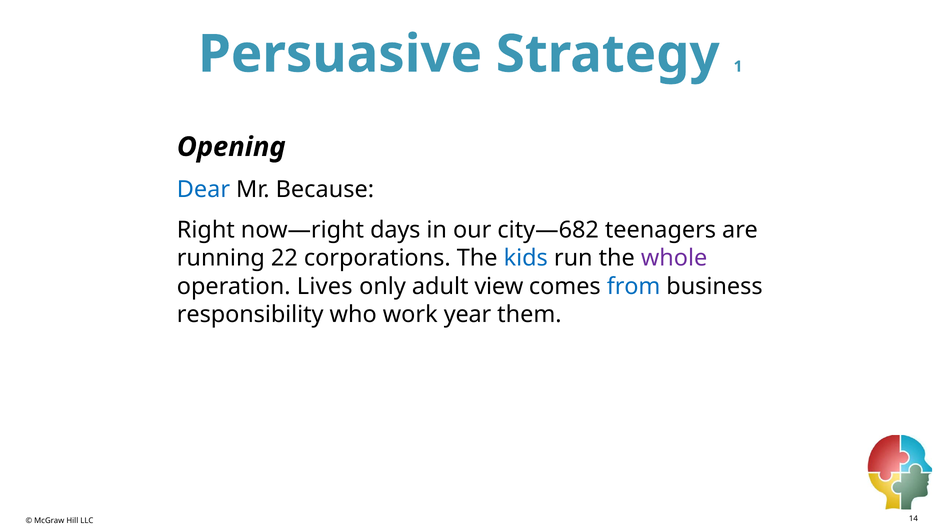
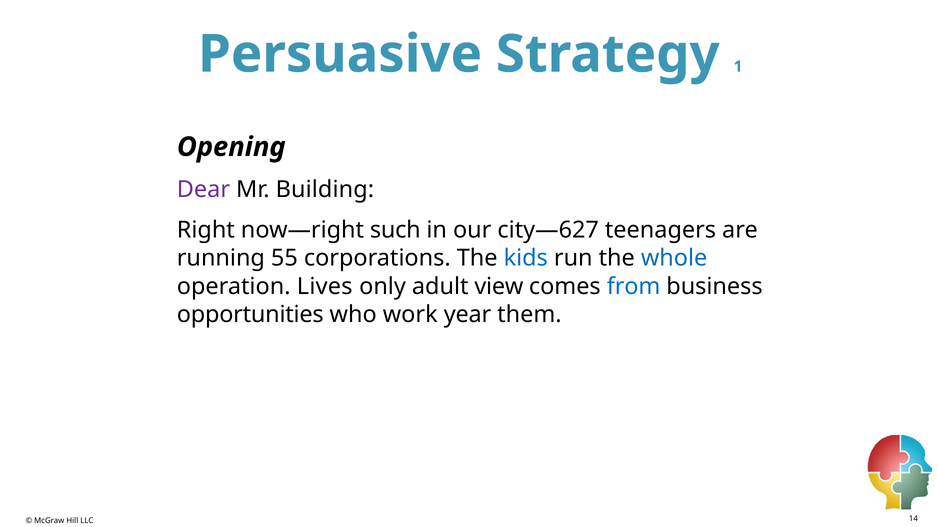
Dear colour: blue -> purple
Because: Because -> Building
days: days -> such
city—682: city—682 -> city—627
22: 22 -> 55
whole colour: purple -> blue
responsibility: responsibility -> opportunities
